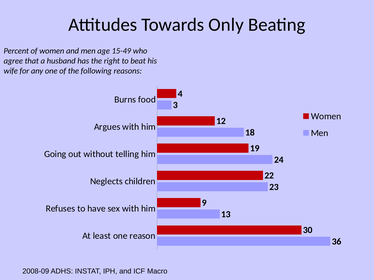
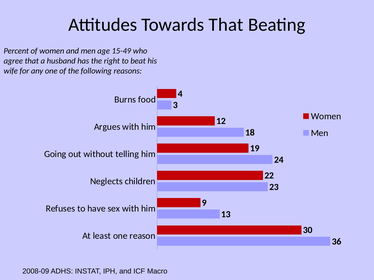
Towards Only: Only -> That
